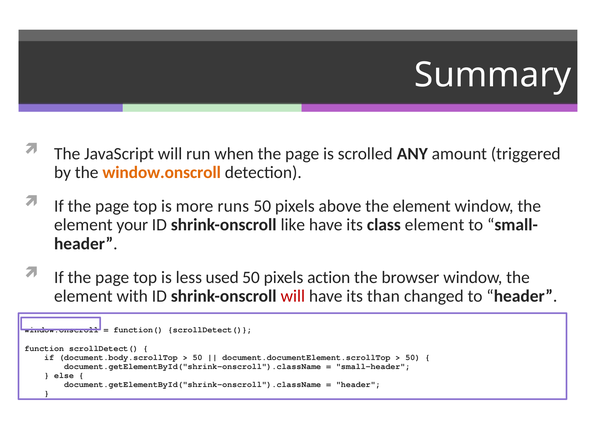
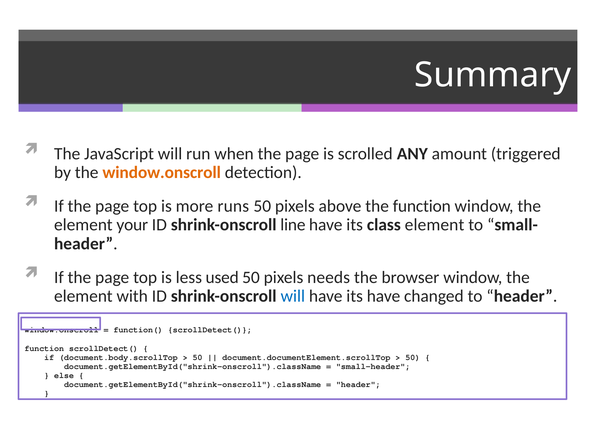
above the element: element -> function
like: like -> line
action: action -> needs
will at (293, 296) colour: red -> blue
its than: than -> have
